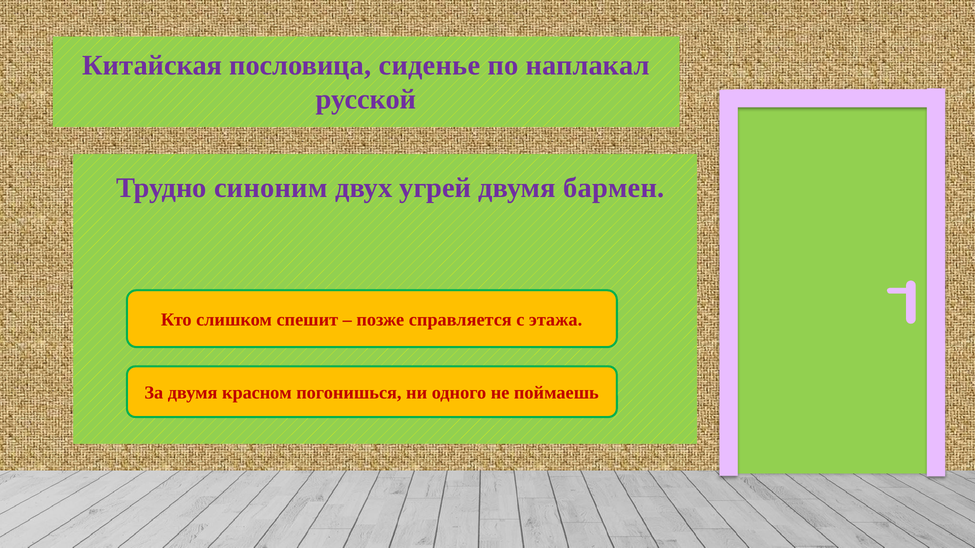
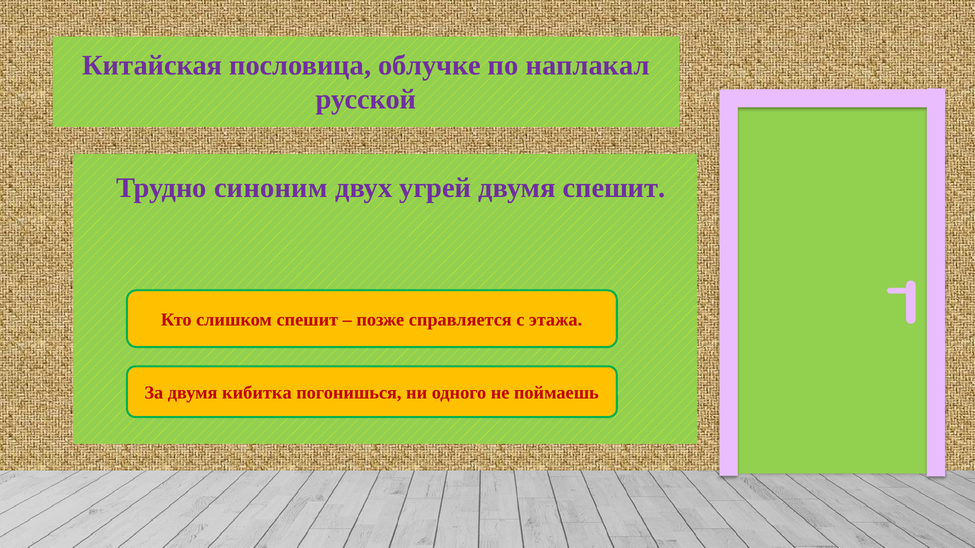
сиденье: сиденье -> облучке
двумя бармен: бармен -> спешит
красном: красном -> кибитка
